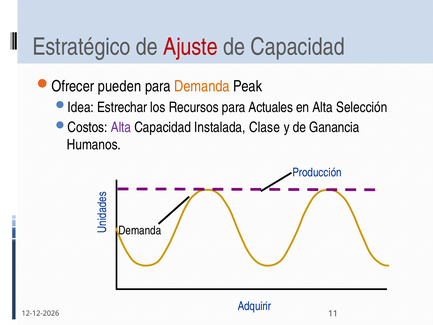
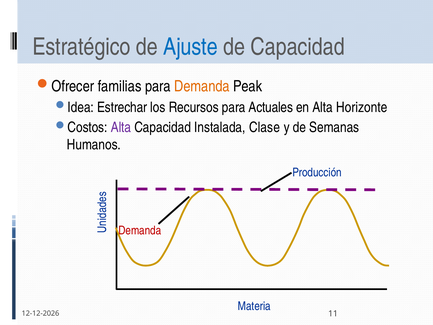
Ajuste colour: red -> blue
pueden: pueden -> familias
Selección: Selección -> Horizonte
Ganancia: Ganancia -> Semanas
Demanda at (140, 230) colour: black -> red
Adquirir: Adquirir -> Materia
